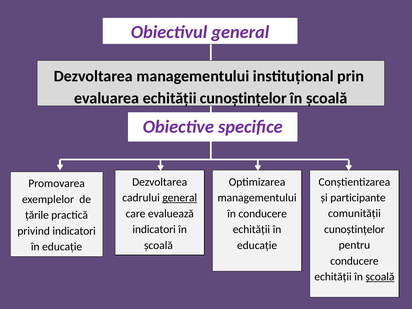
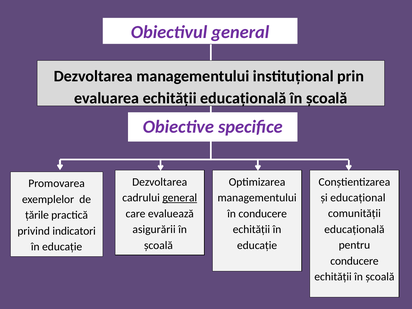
echității cunoștințelor: cunoștințelor -> educațională
participante: participante -> educațional
cunoștințelor at (354, 229): cunoștințelor -> educațională
indicatori at (154, 229): indicatori -> asigurării
școală at (380, 277) underline: present -> none
